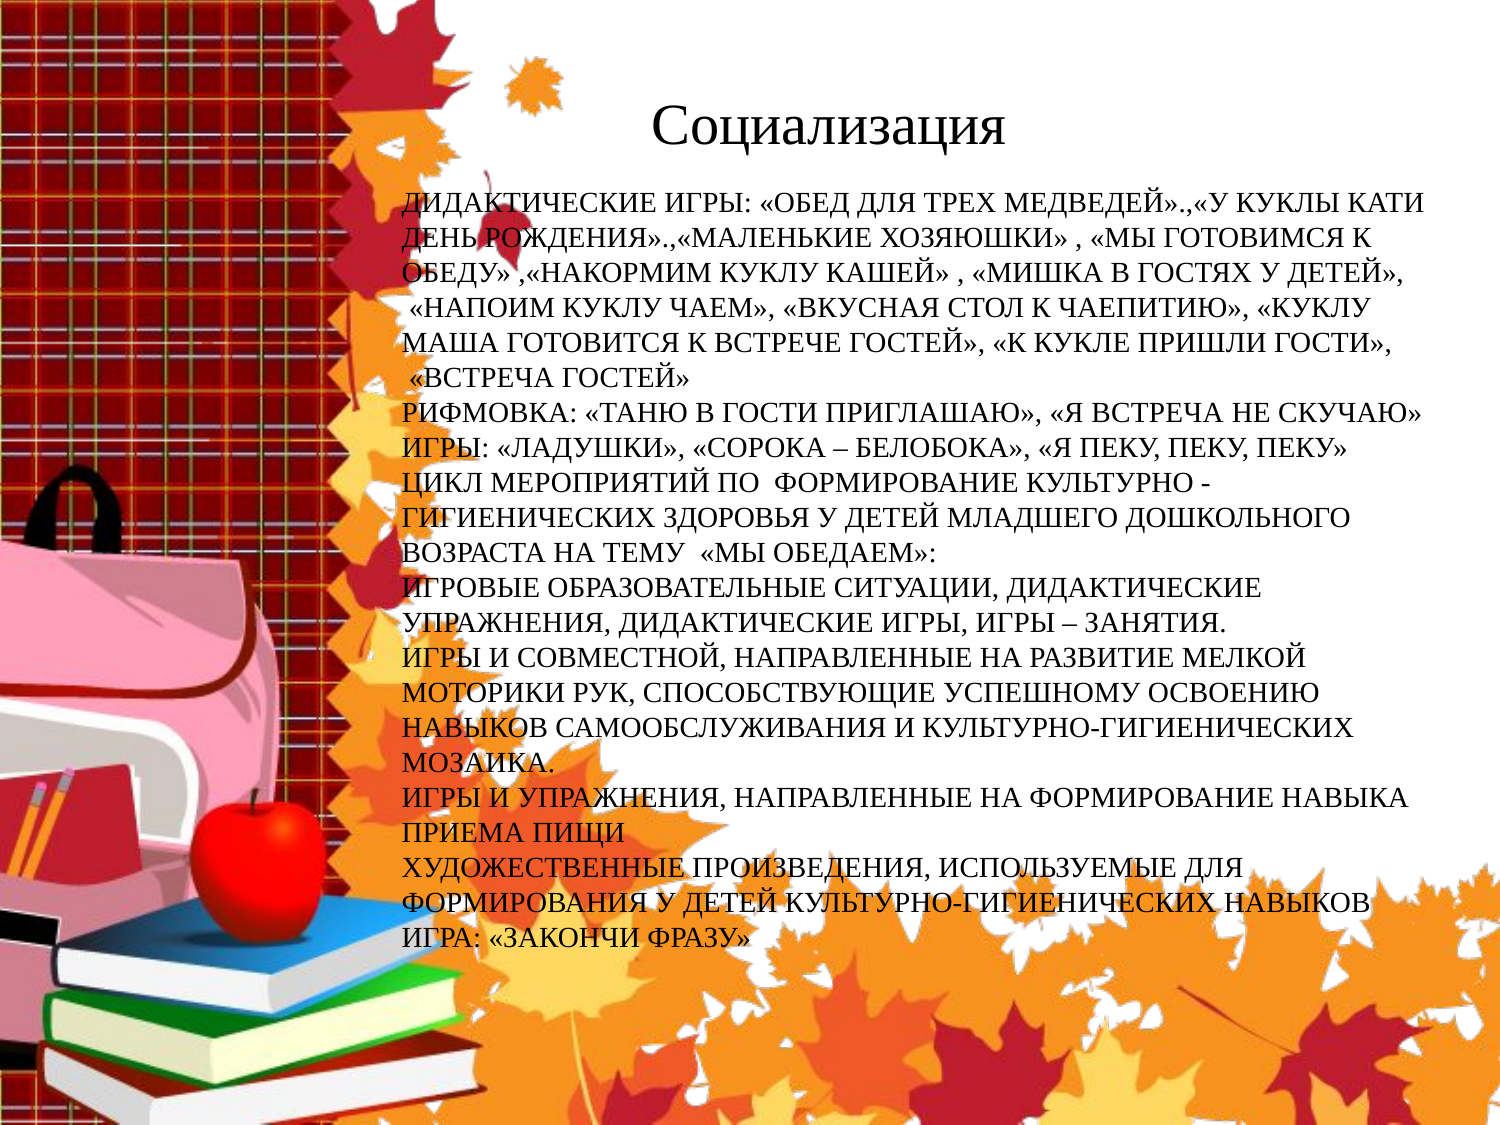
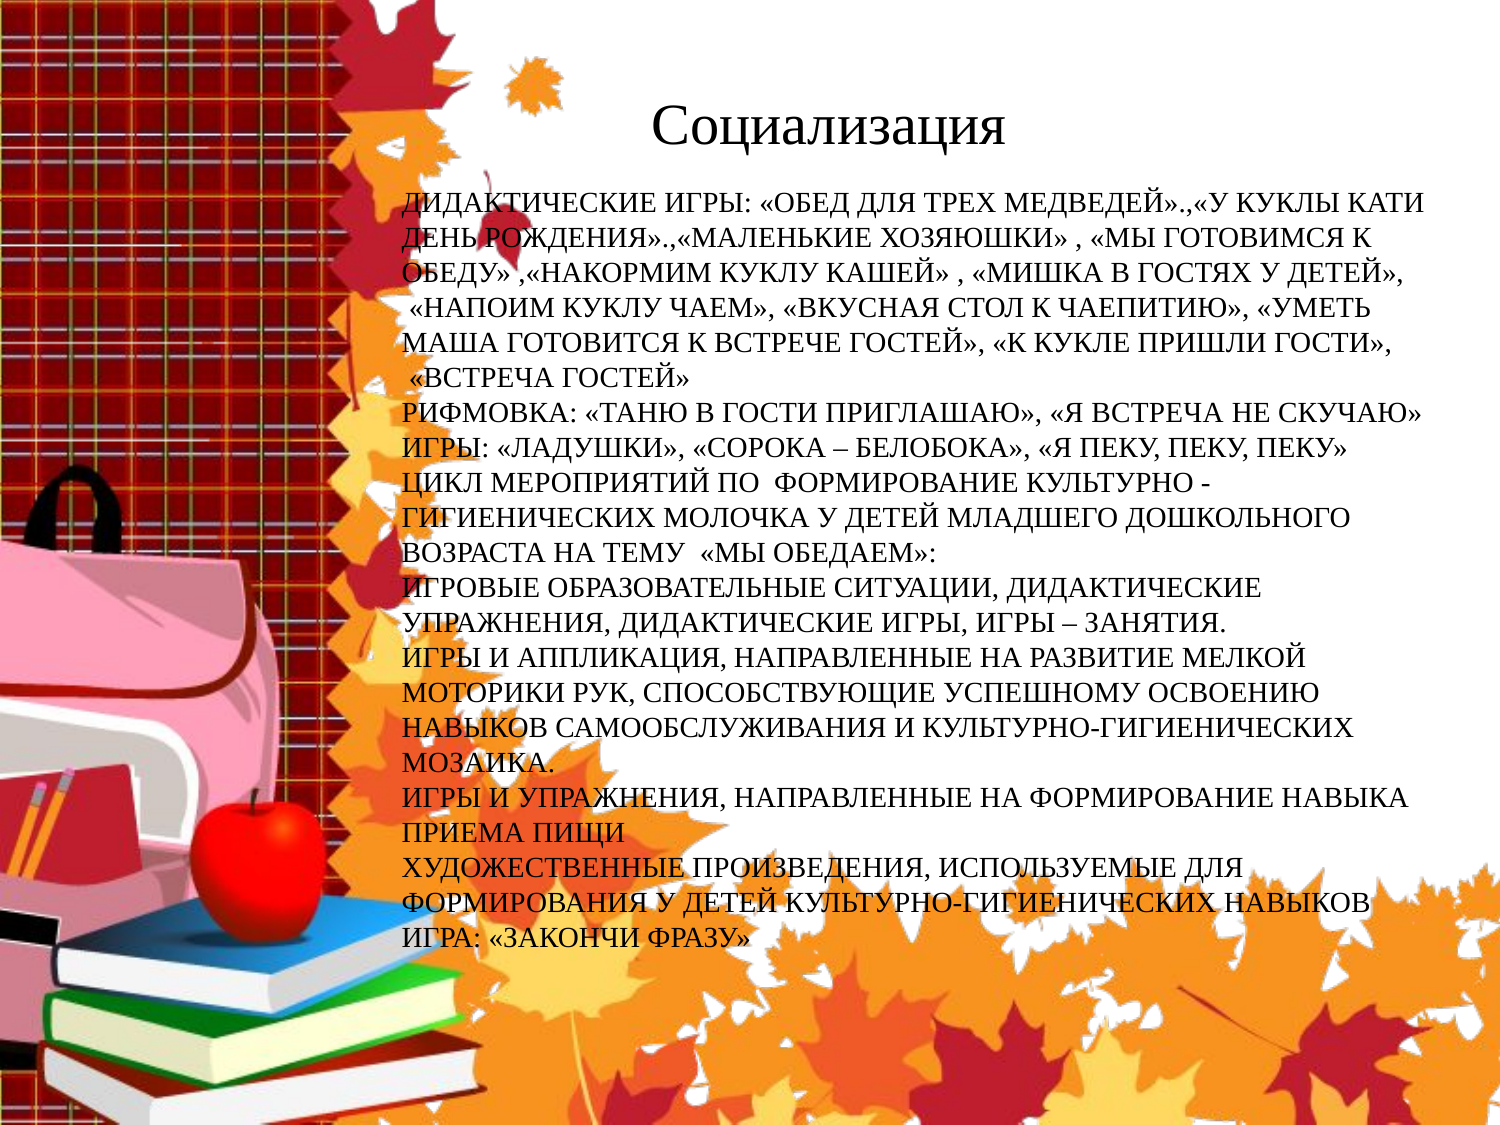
ЧАЕПИТИЮ КУКЛУ: КУКЛУ -> УМЕТЬ
ЗДОРОВЬЯ: ЗДОРОВЬЯ -> МОЛОЧКА
СОВМЕСТНОЙ: СОВМЕСТНОЙ -> АППЛИКАЦИЯ
